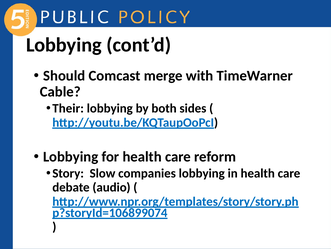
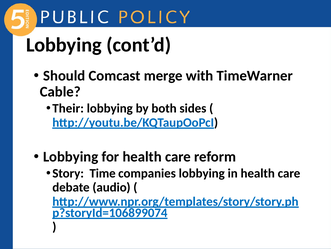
Slow: Slow -> Time
